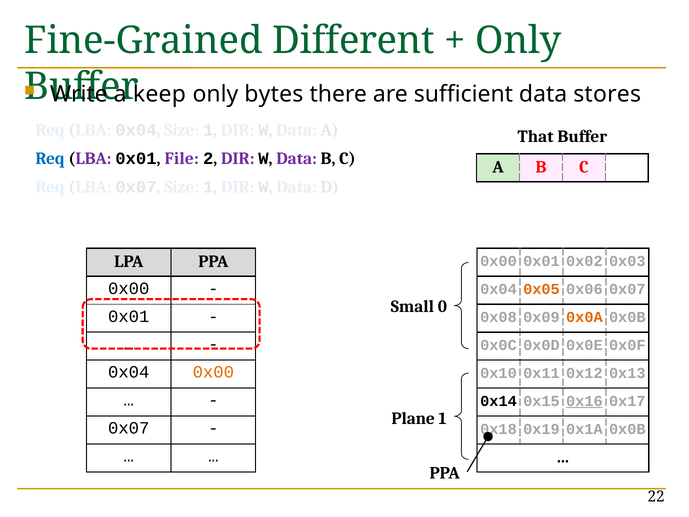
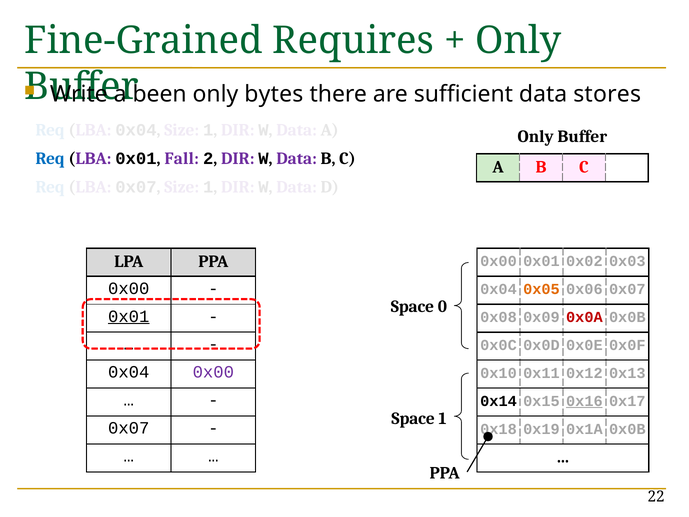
Different: Different -> Requires
keep: keep -> been
That at (536, 136): That -> Only
File: File -> Fall
Small at (412, 306): Small -> Space
0x01 at (129, 316) underline: none -> present
0x0A colour: orange -> red
0x00 at (213, 372) colour: orange -> purple
Plane at (413, 418): Plane -> Space
